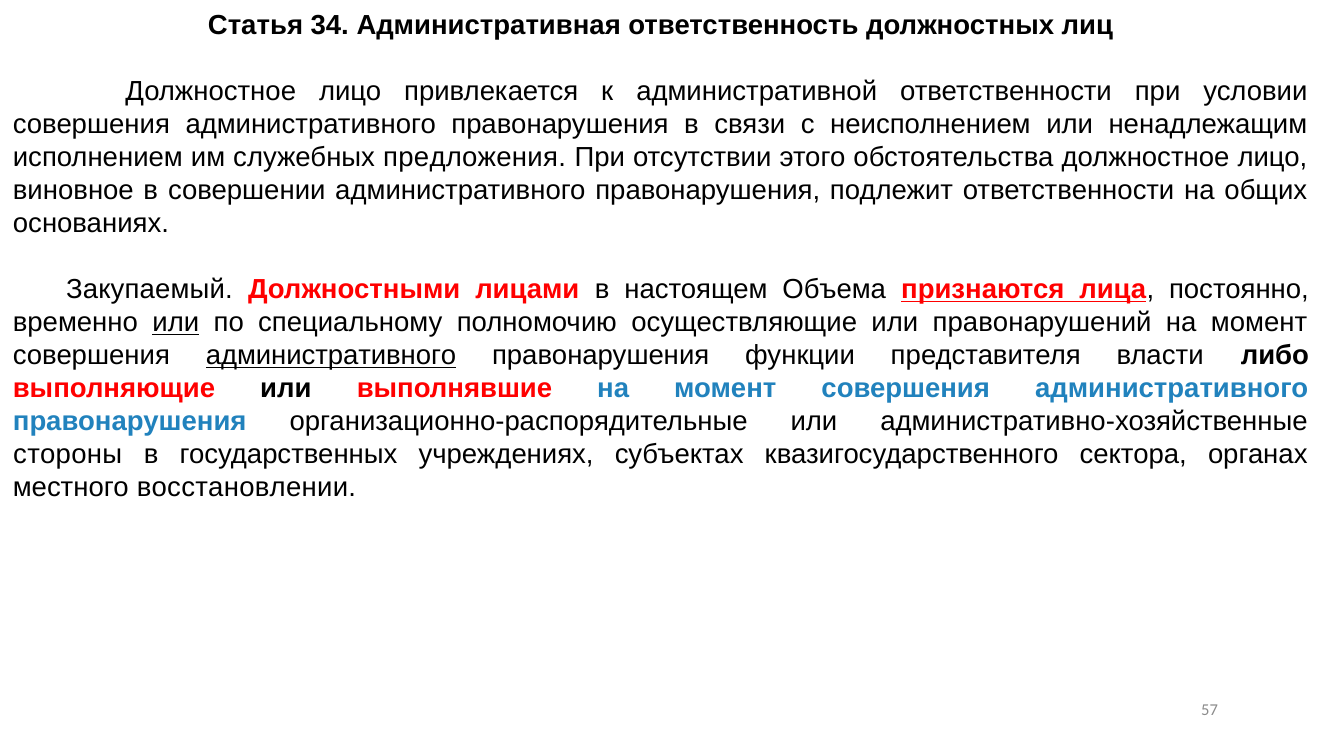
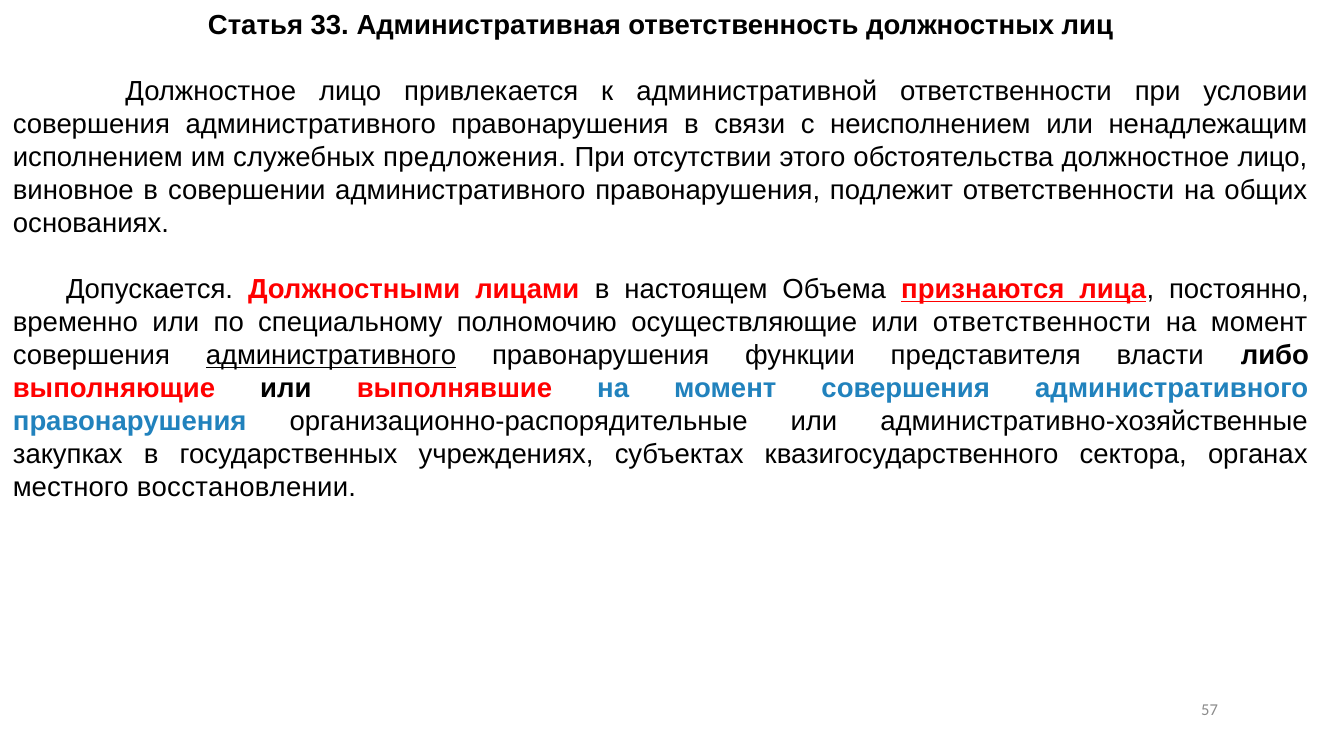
34: 34 -> 33
Закупаемый: Закупаемый -> Допускается
или at (176, 322) underline: present -> none
или правонарушений: правонарушений -> ответственности
стороны: стороны -> закупках
